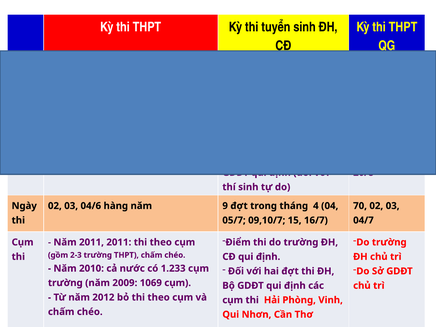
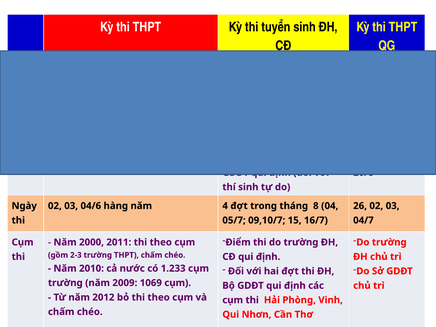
9: 9 -> 4
4: 4 -> 8
70: 70 -> 26
Năm 2011: 2011 -> 2000
